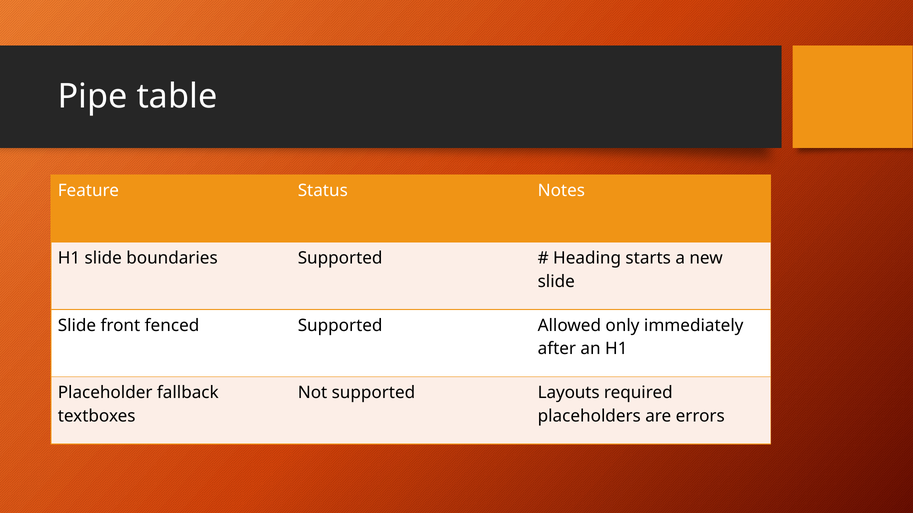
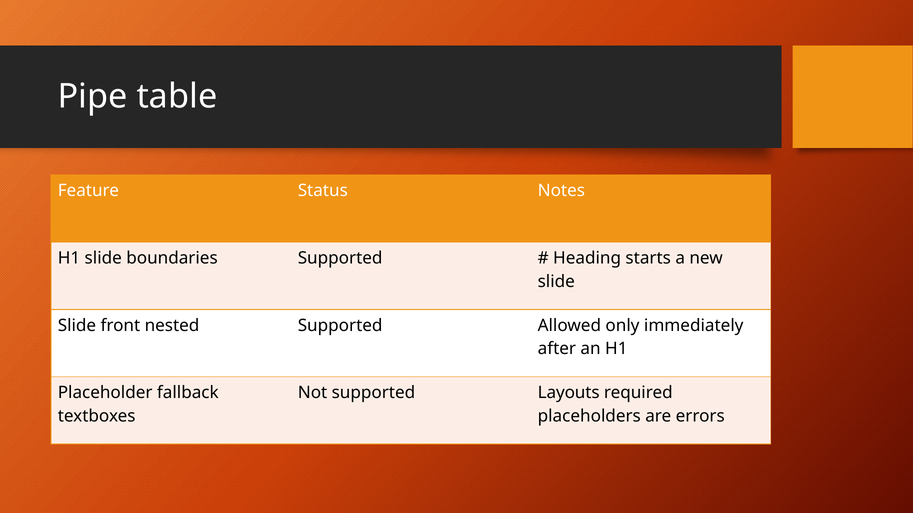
fenced: fenced -> nested
